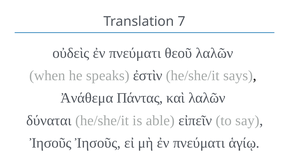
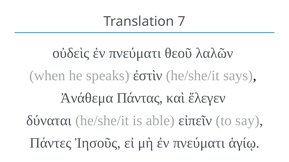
καὶ λαλῶν: λαλῶν -> ἔλεγεν
Ἰησοῦς at (51, 143): Ἰησοῦς -> Πάντες
